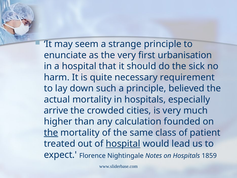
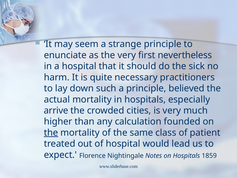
urbanisation: urbanisation -> nevertheless
requirement: requirement -> practitioners
hospital at (123, 144) underline: present -> none
